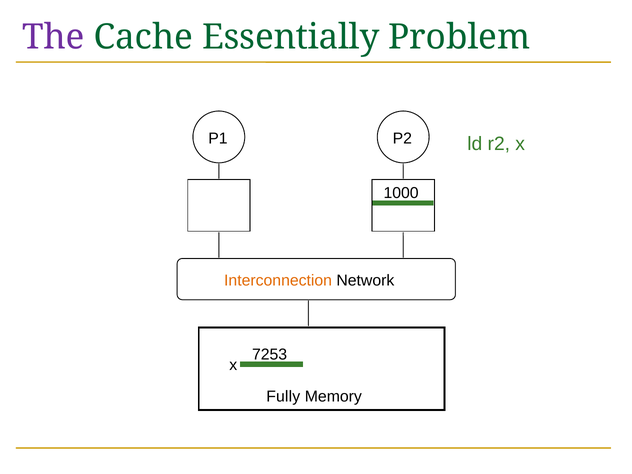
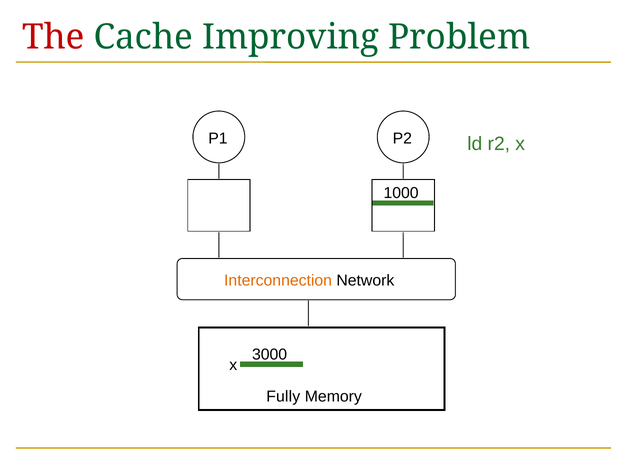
The colour: purple -> red
Essentially: Essentially -> Improving
7253: 7253 -> 3000
